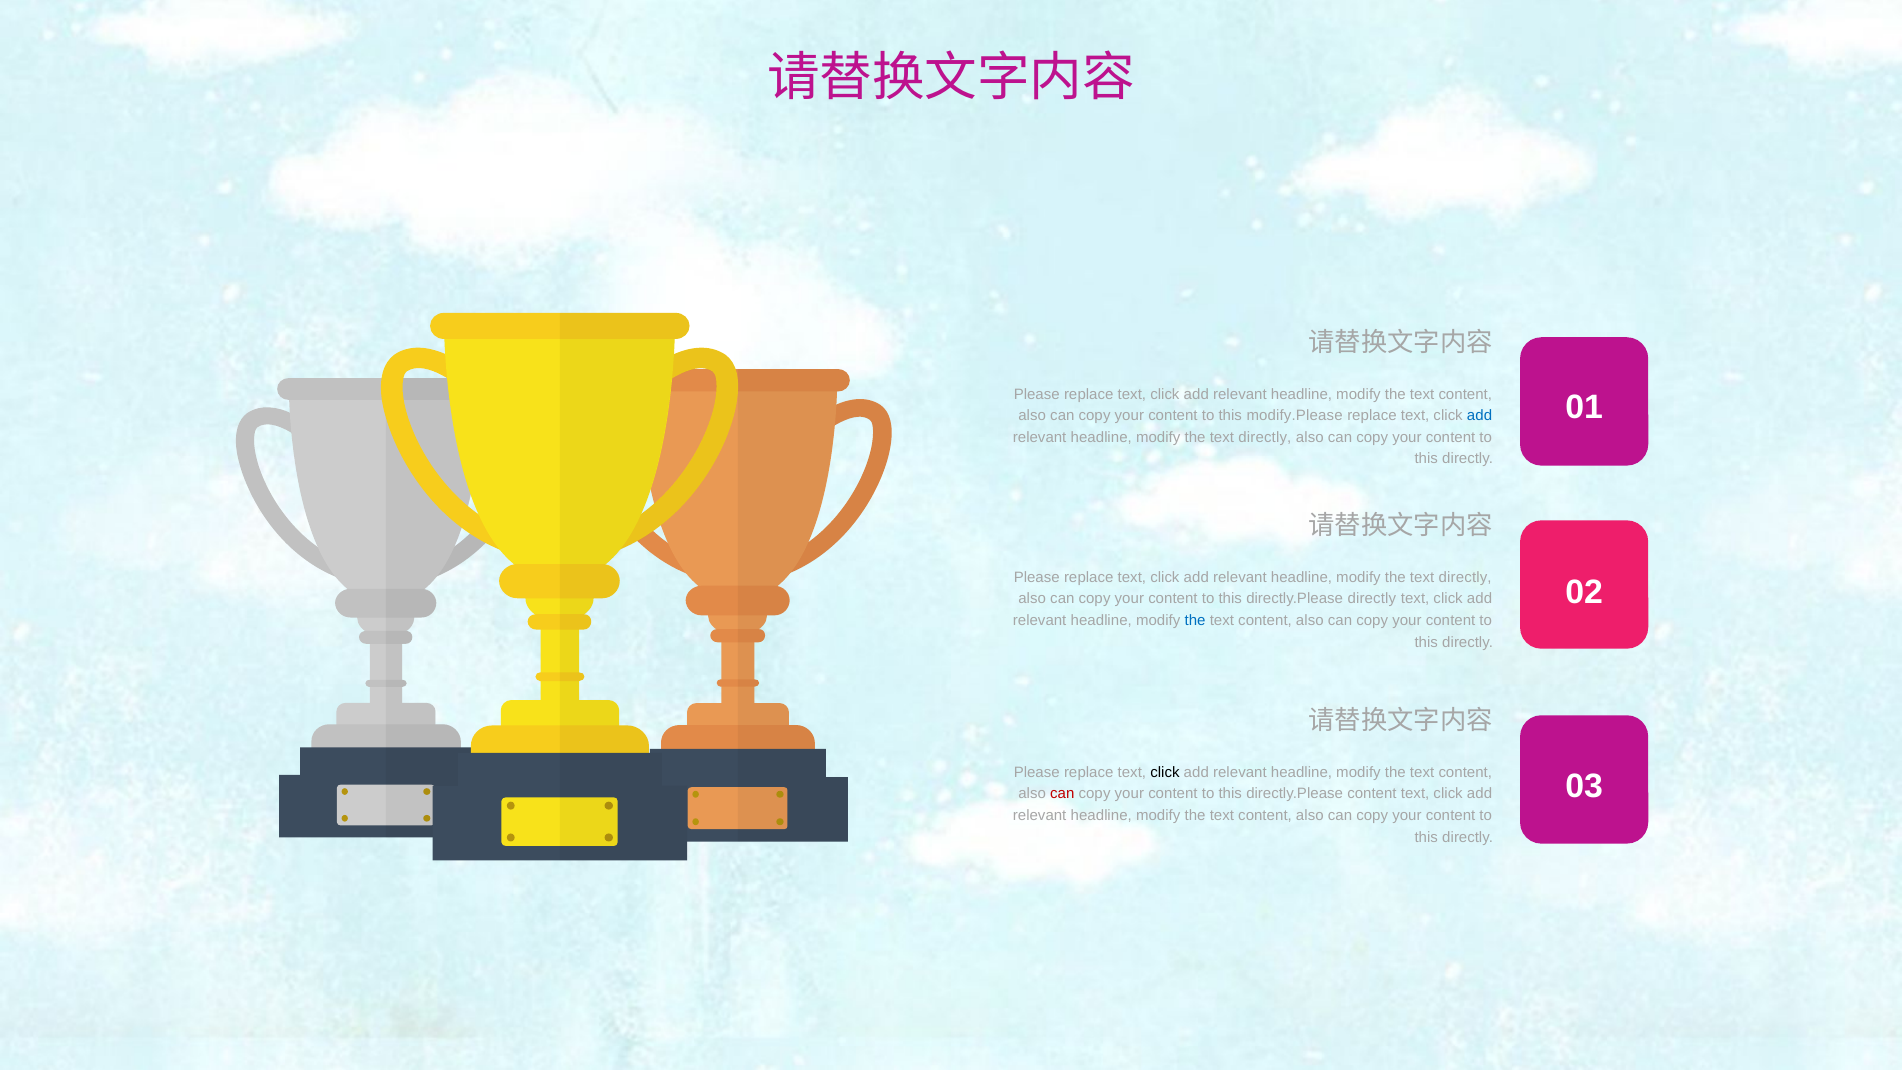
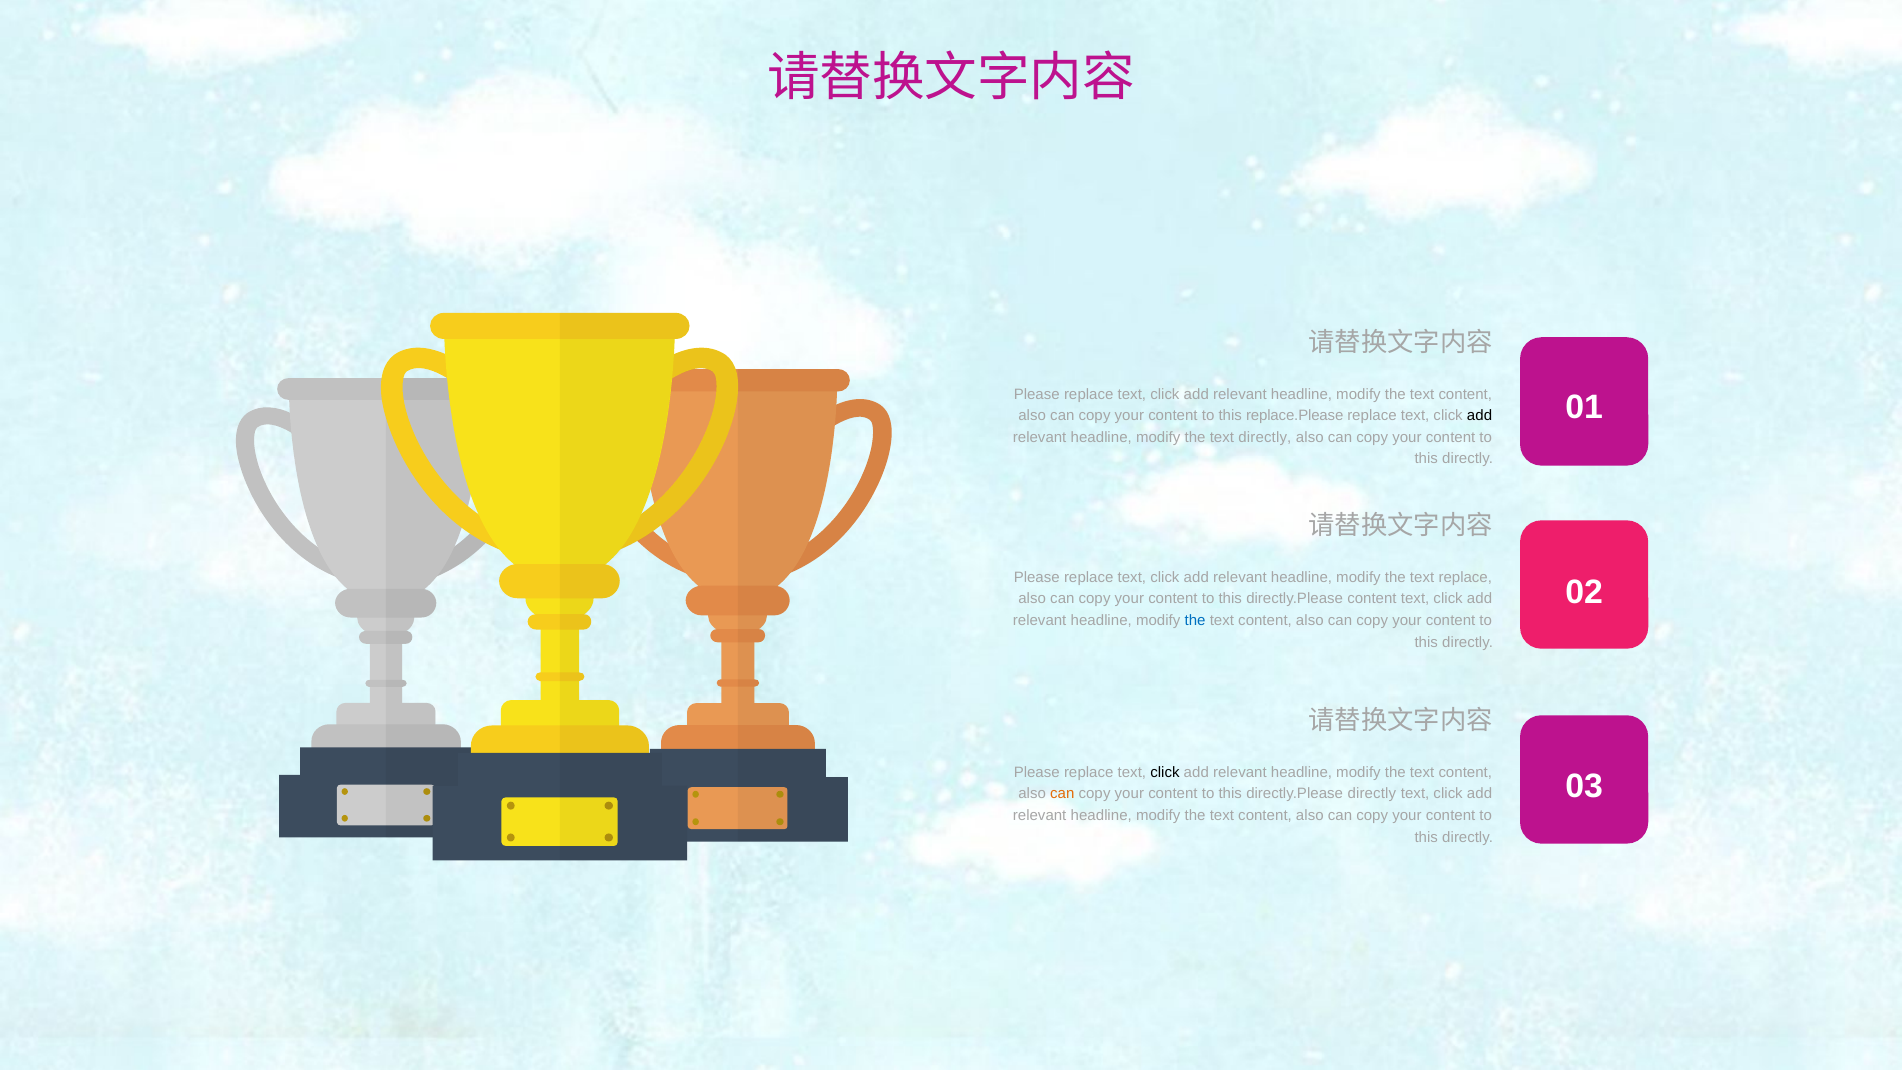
modify.Please: modify.Please -> replace.Please
add at (1480, 416) colour: blue -> black
directly at (1465, 577): directly -> replace
directly.Please directly: directly -> content
can at (1062, 794) colour: red -> orange
directly.Please content: content -> directly
